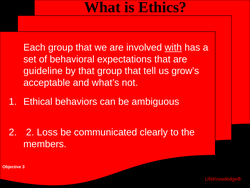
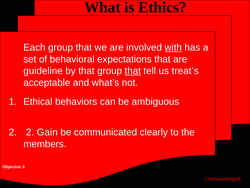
that at (133, 71) underline: none -> present
grow’s: grow’s -> treat’s
Loss: Loss -> Gain
